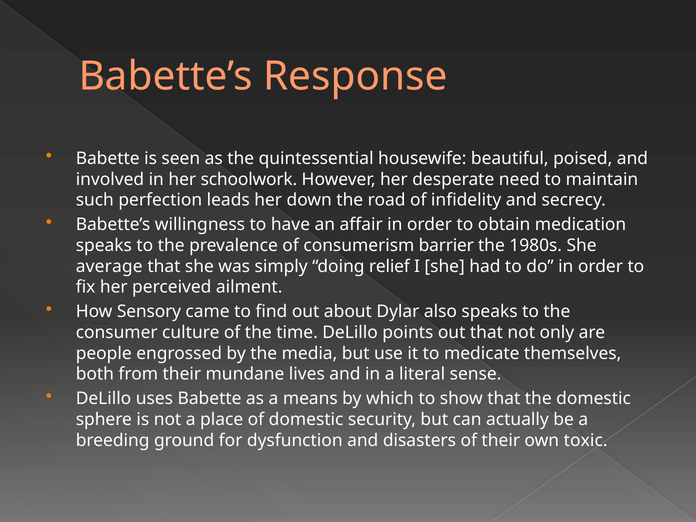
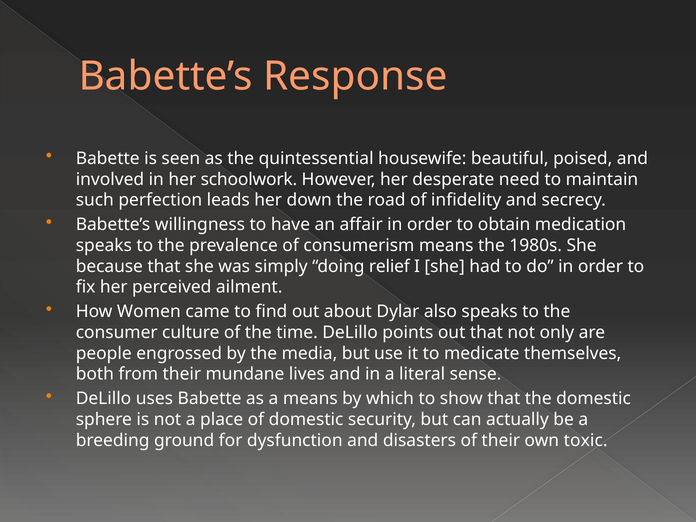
consumerism barrier: barrier -> means
average: average -> because
Sensory: Sensory -> Women
